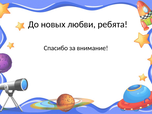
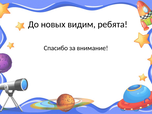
любви: любви -> видим
